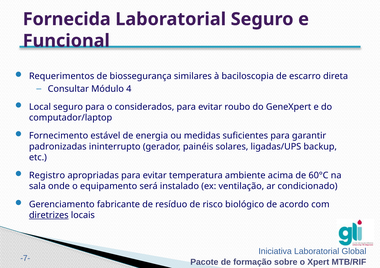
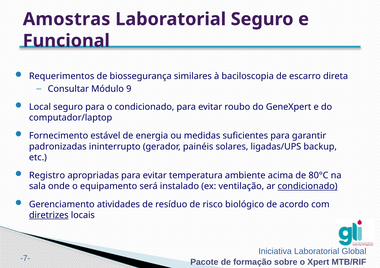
Fornecida: Fornecida -> Amostras
4: 4 -> 9
o considerados: considerados -> condicionado
60°C: 60°C -> 80°C
condicionado at (308, 186) underline: none -> present
fabricante: fabricante -> atividades
